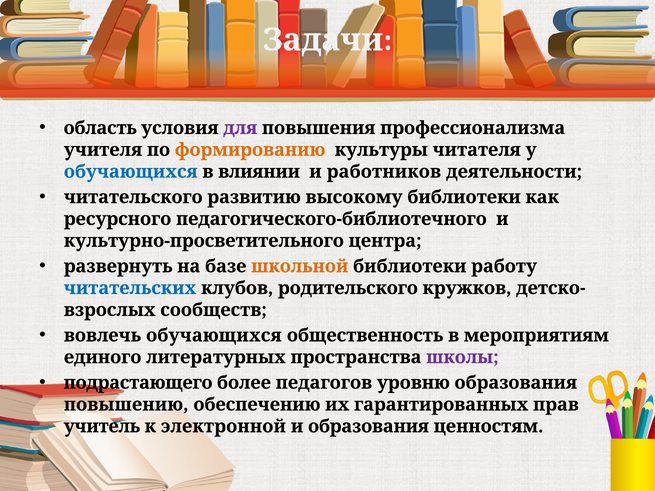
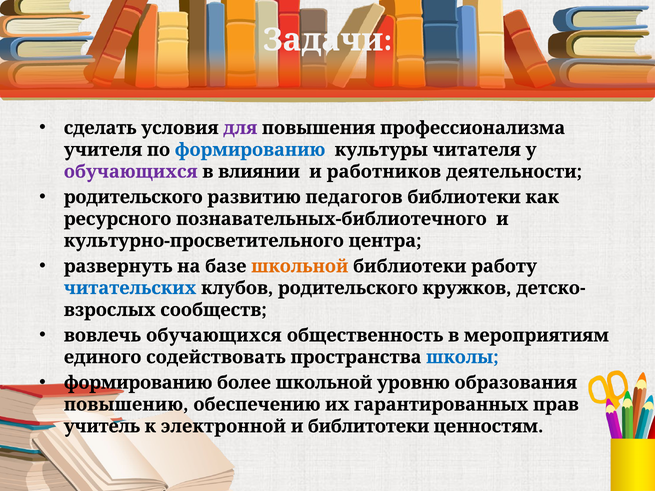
область: область -> сделать
формированию at (250, 150) colour: orange -> blue
обучающихся at (131, 172) colour: blue -> purple
читательского at (133, 197): читательского -> родительского
высокому: высокому -> педагогов
педагогического-библиотечного: педагогического-библиотечного -> познавательных-библиотечного
литературных: литературных -> содействовать
школы colour: purple -> blue
подрастающего at (138, 383): подрастающего -> формированию
более педагогов: педагогов -> школьной
и образования: образования -> библитотеки
